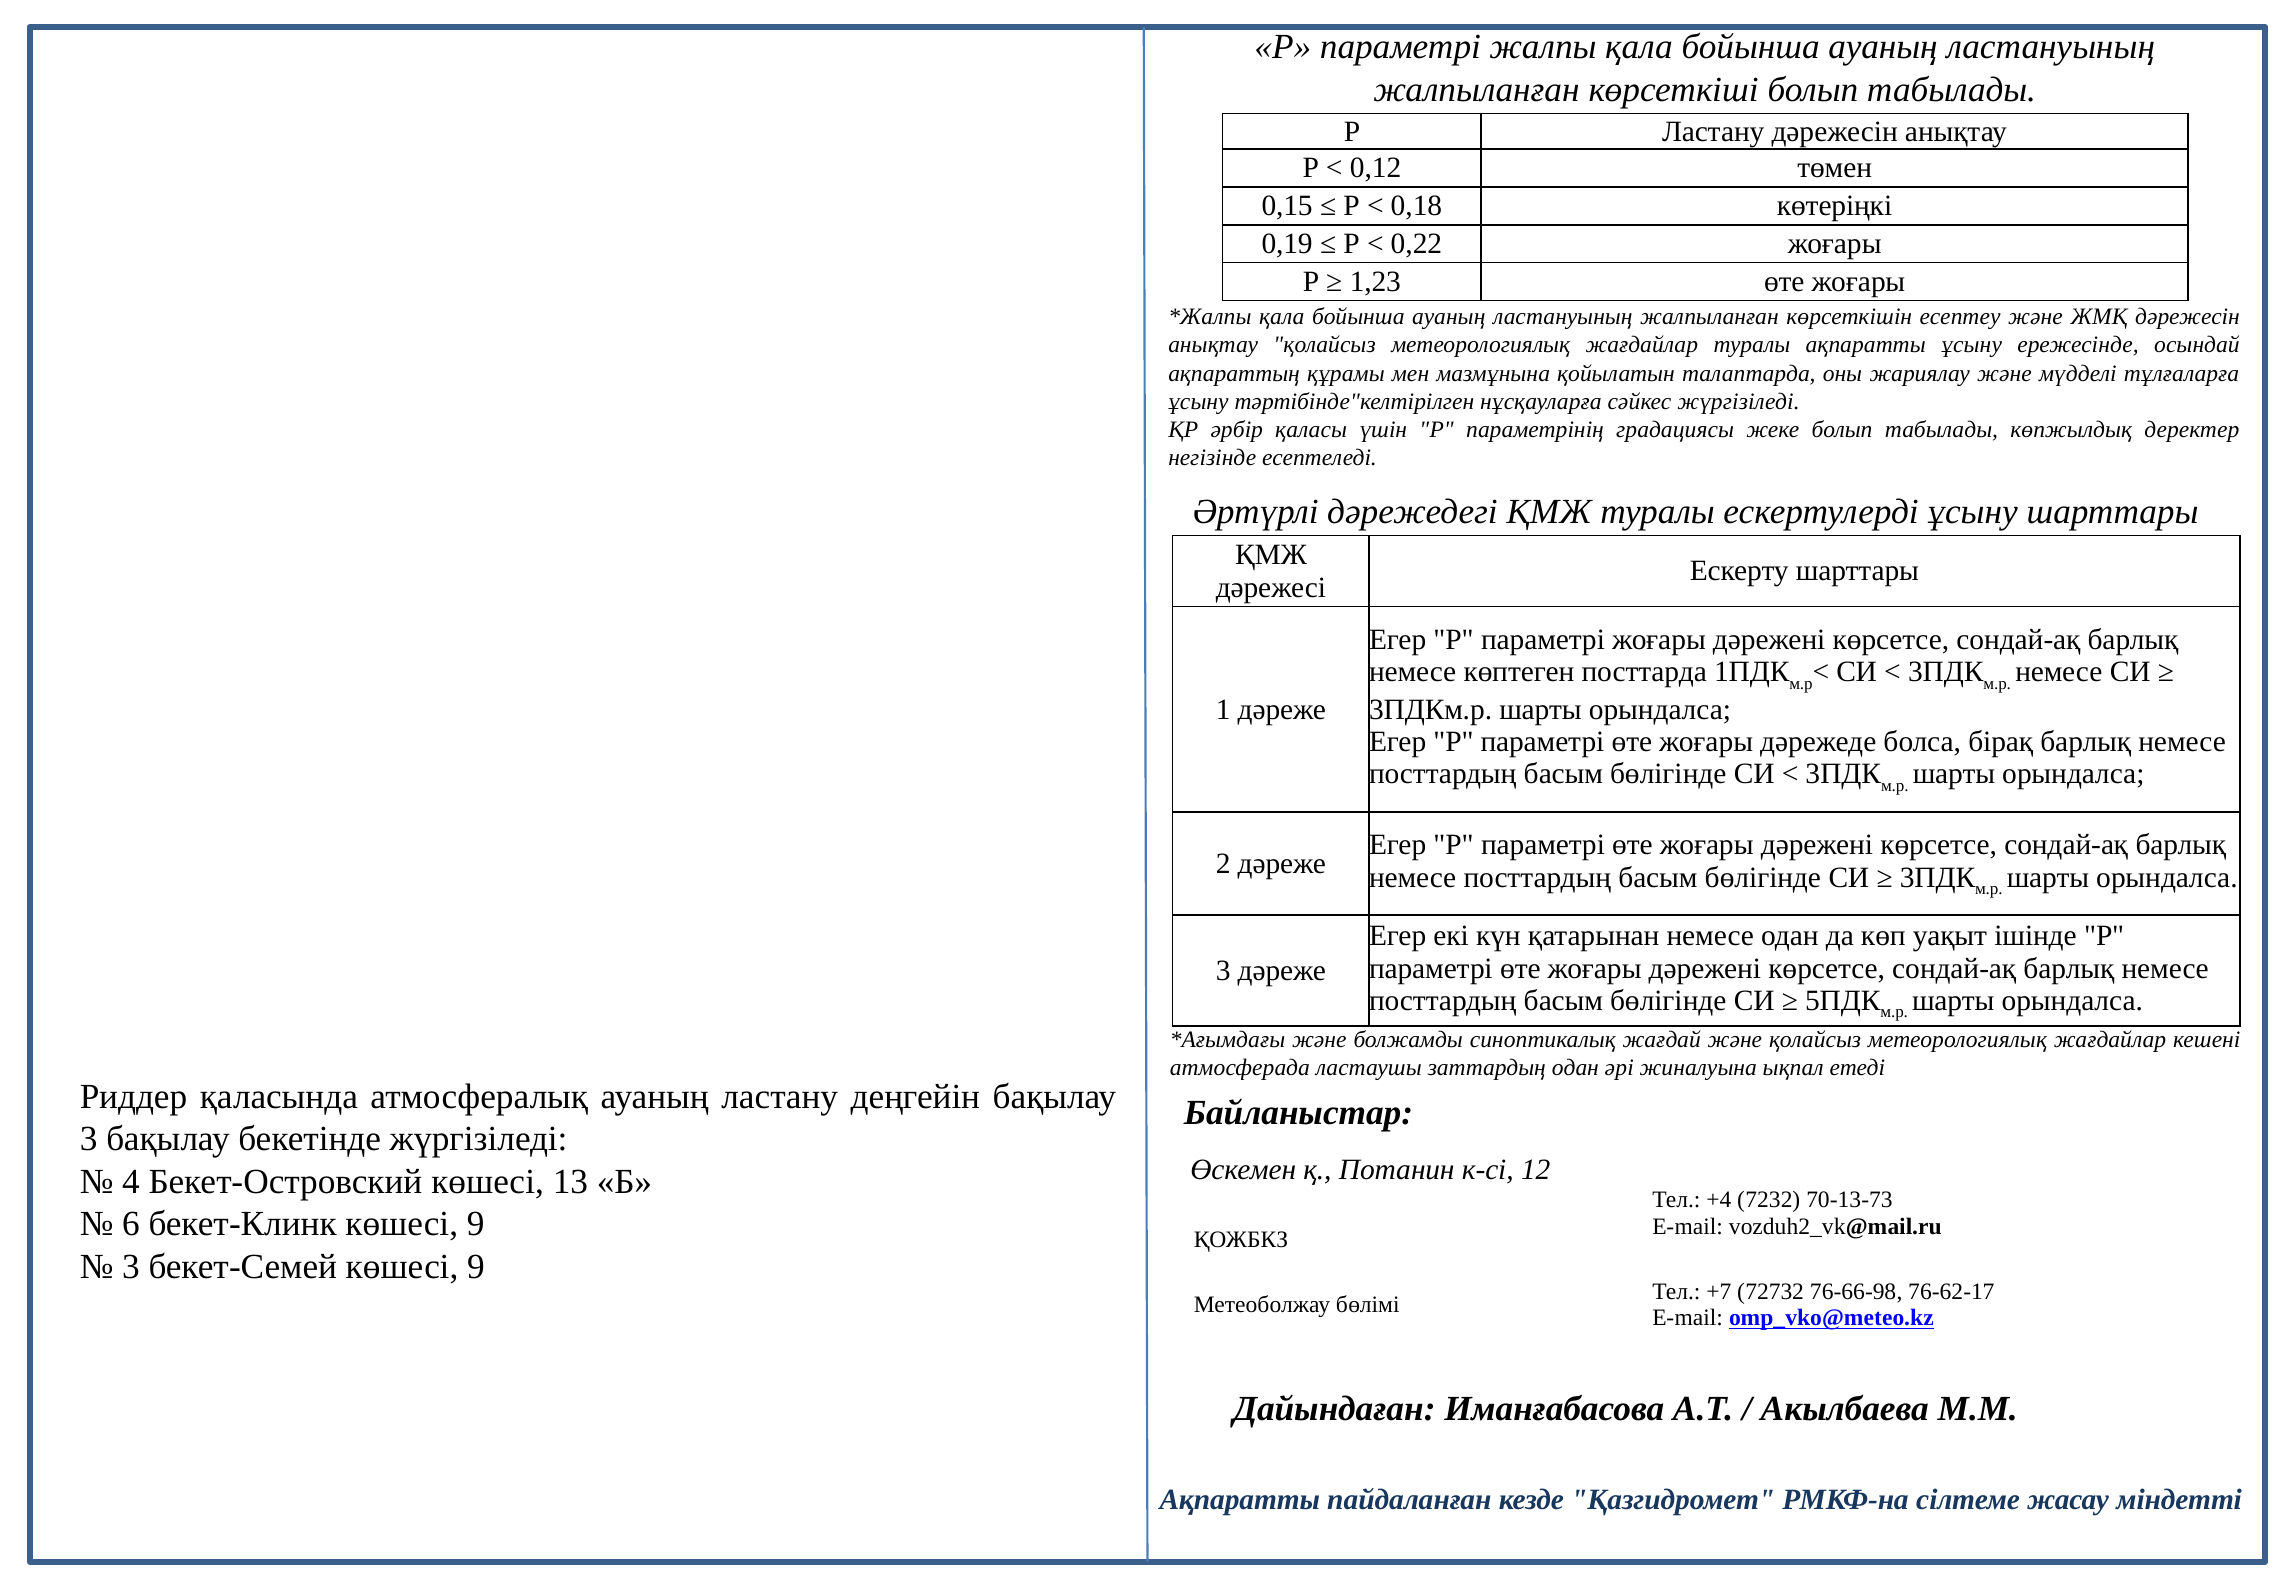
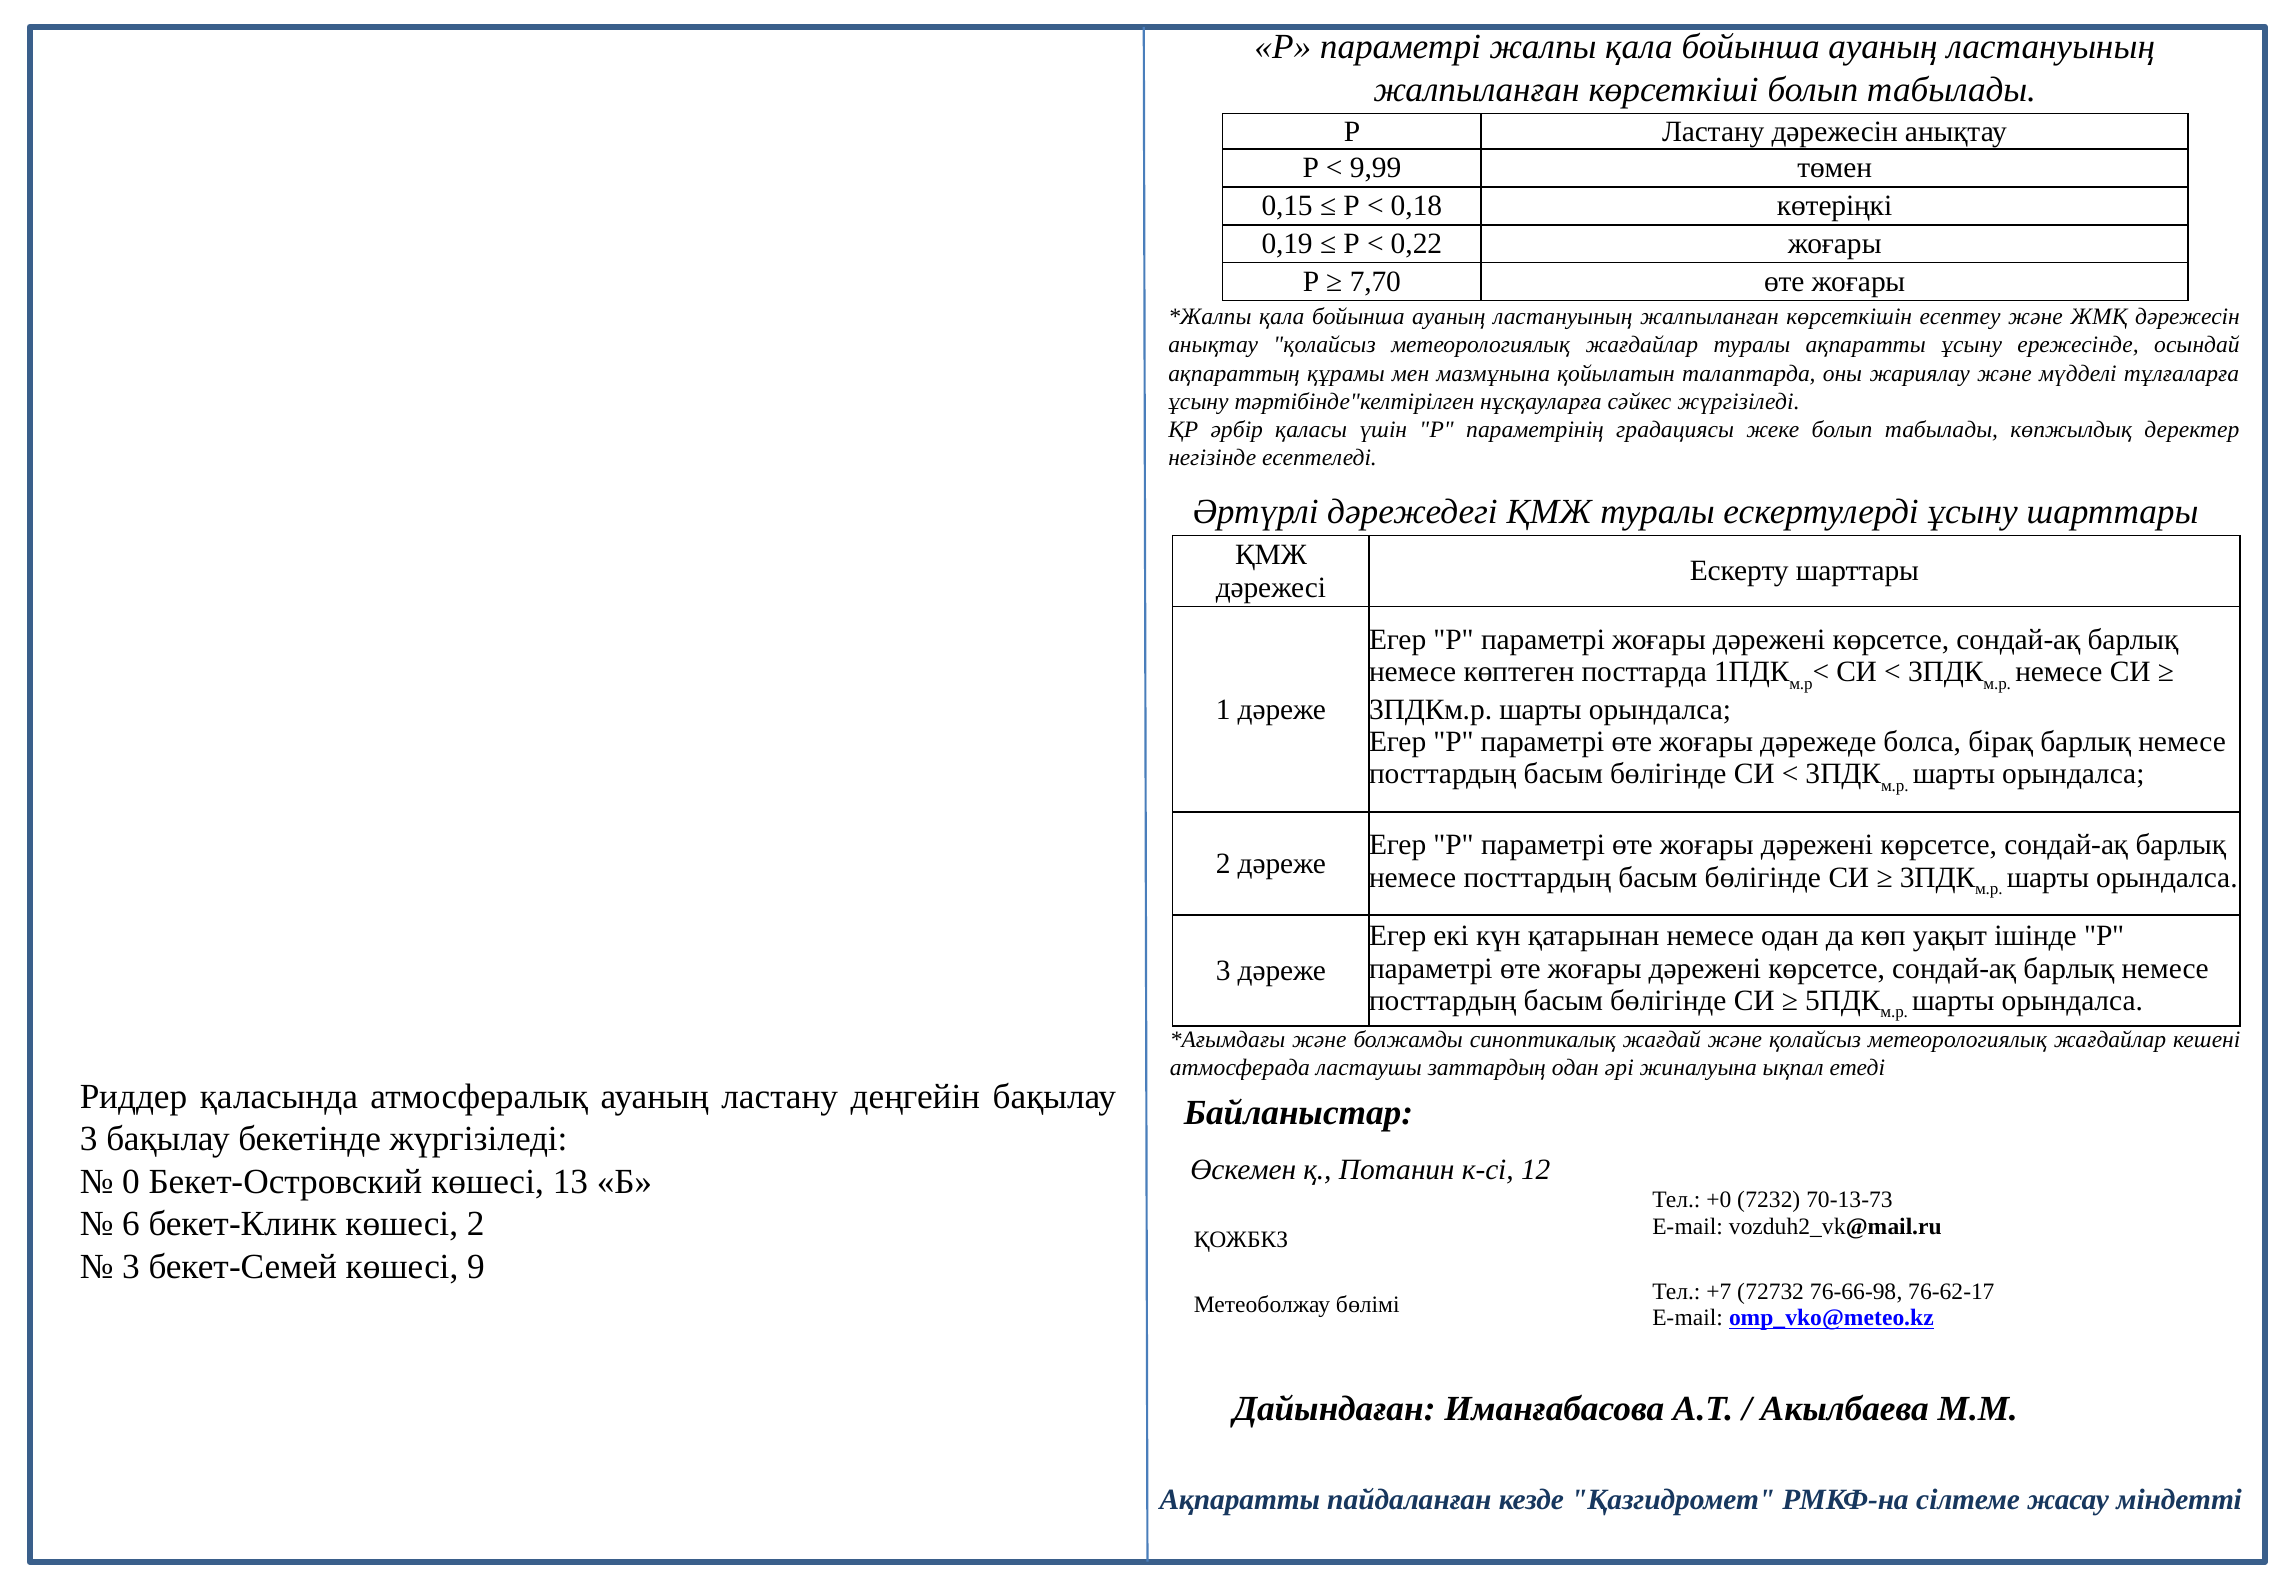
0,12: 0,12 -> 9,99
1,23: 1,23 -> 7,70
4: 4 -> 0
+4: +4 -> +0
бекет-Клинк көшесі 9: 9 -> 2
